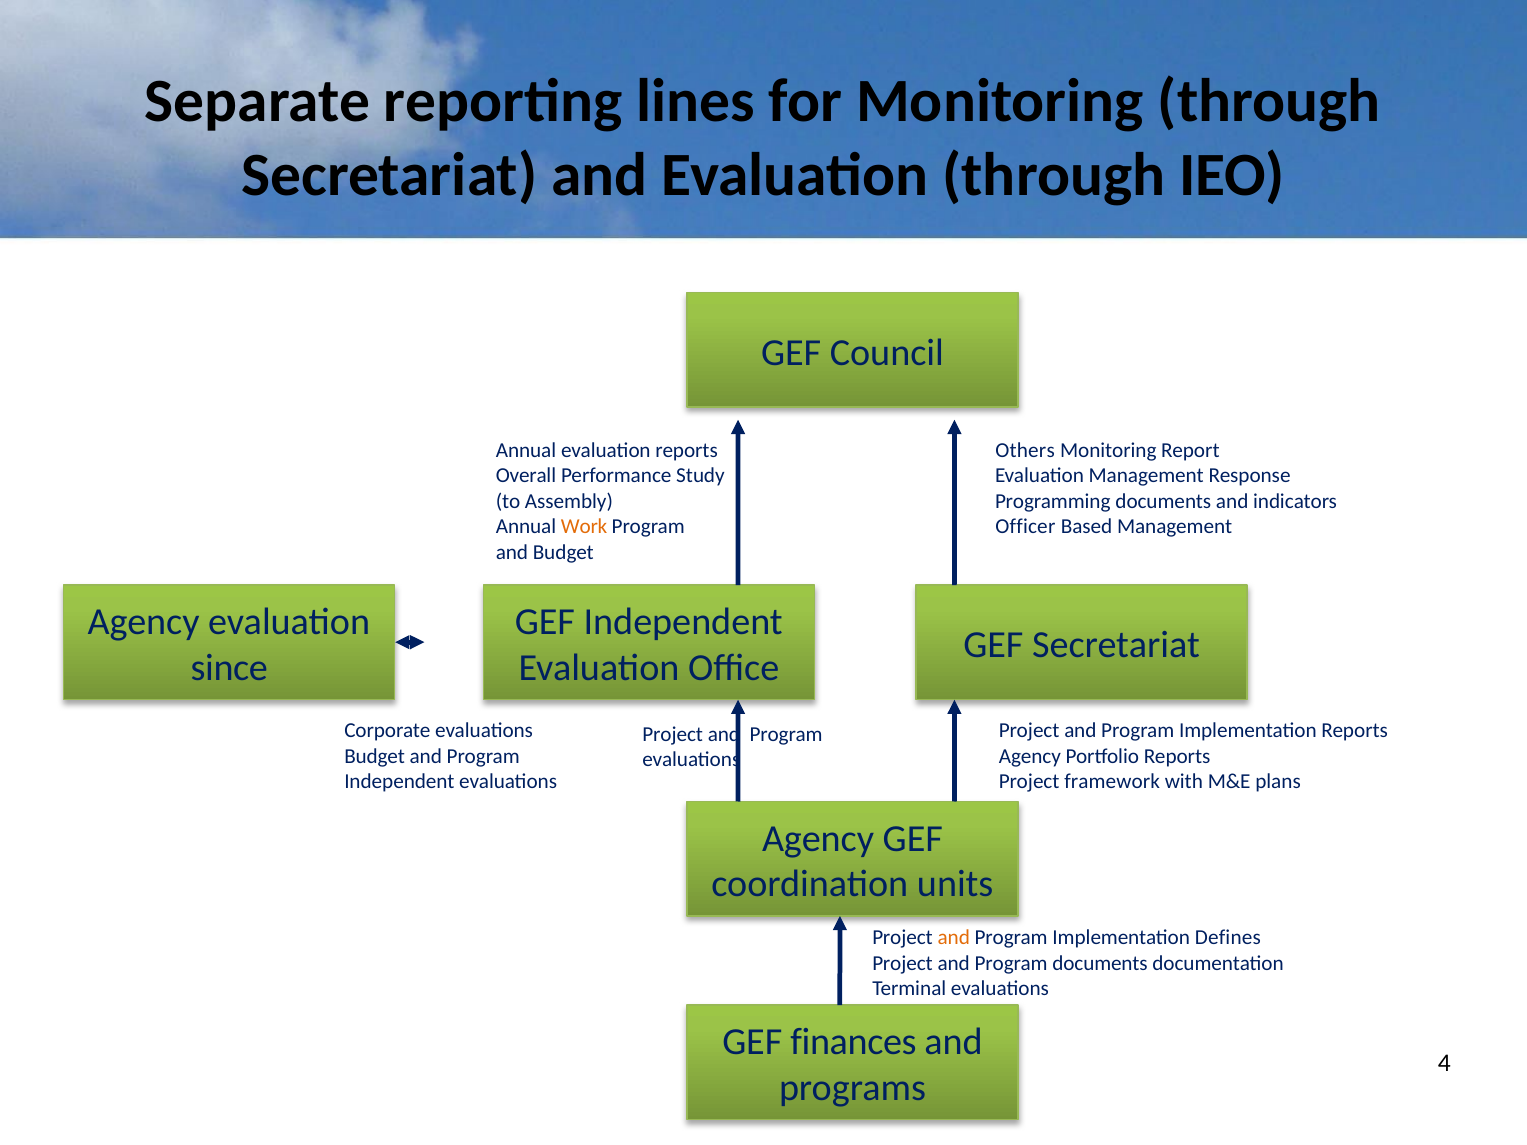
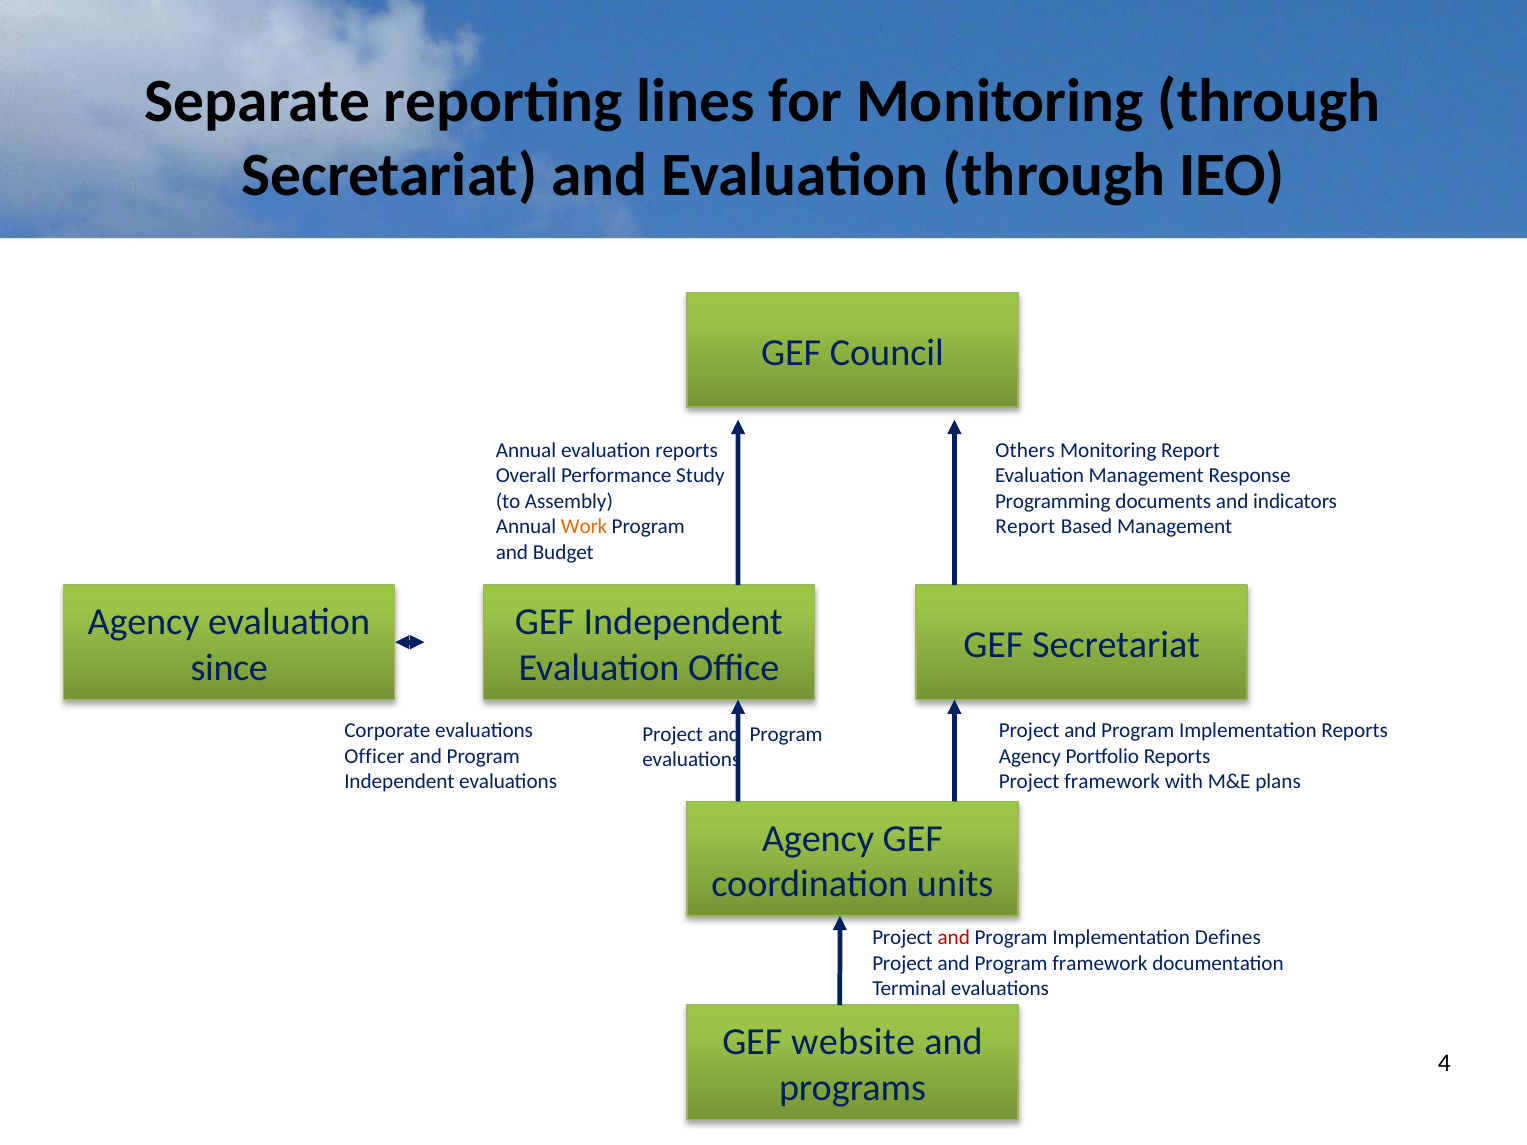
Officer at (1025, 527): Officer -> Report
Budget at (375, 756): Budget -> Officer
and at (954, 938) colour: orange -> red
Program documents: documents -> framework
finances: finances -> website
